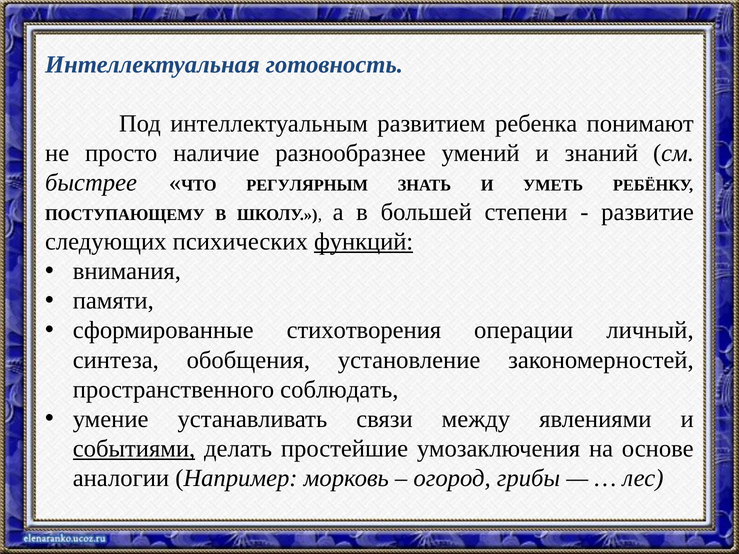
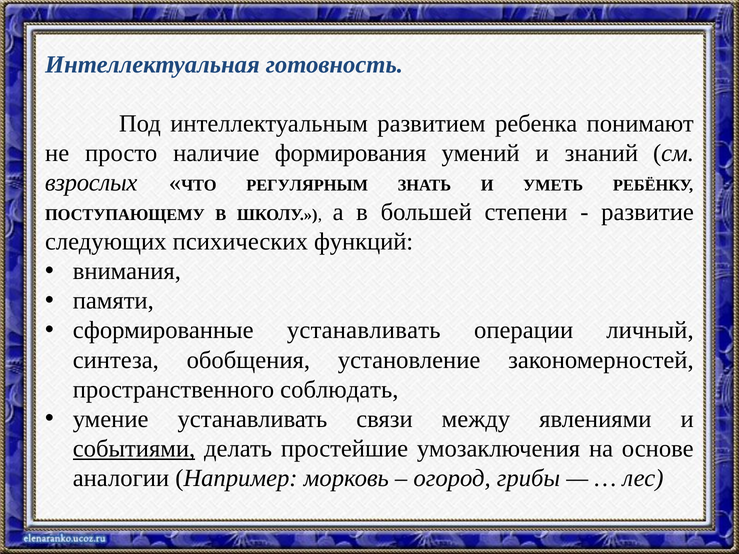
разнообразнее: разнообразнее -> формирования
быстрее: быстрее -> взрослых
функций underline: present -> none
сформированные стихотворения: стихотворения -> устанавливать
